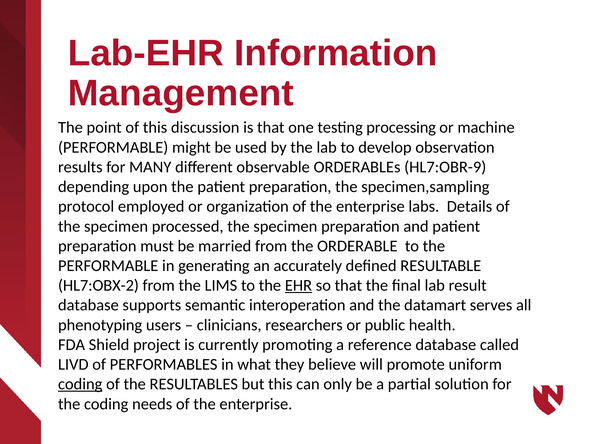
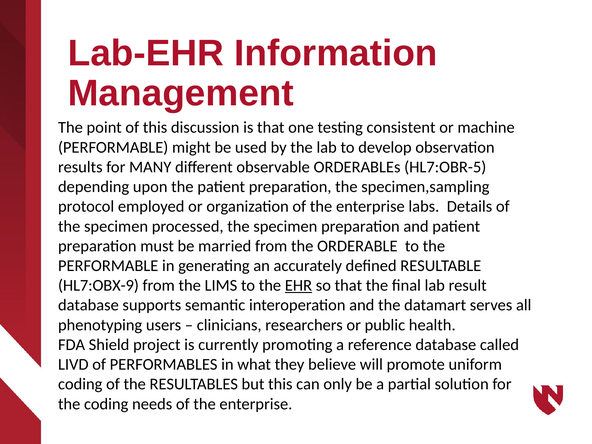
processing: processing -> consistent
HL7:OBR-9: HL7:OBR-9 -> HL7:OBR-5
HL7:OBX-2: HL7:OBX-2 -> HL7:OBX-9
coding at (80, 384) underline: present -> none
